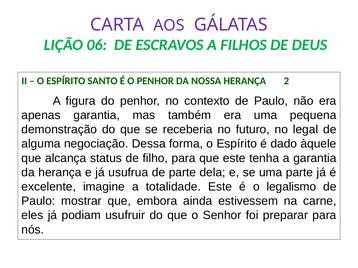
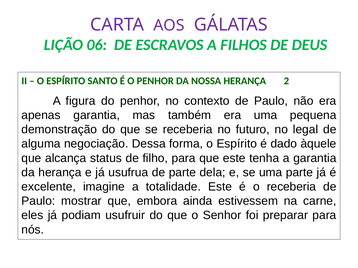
o legalismo: legalismo -> receberia
